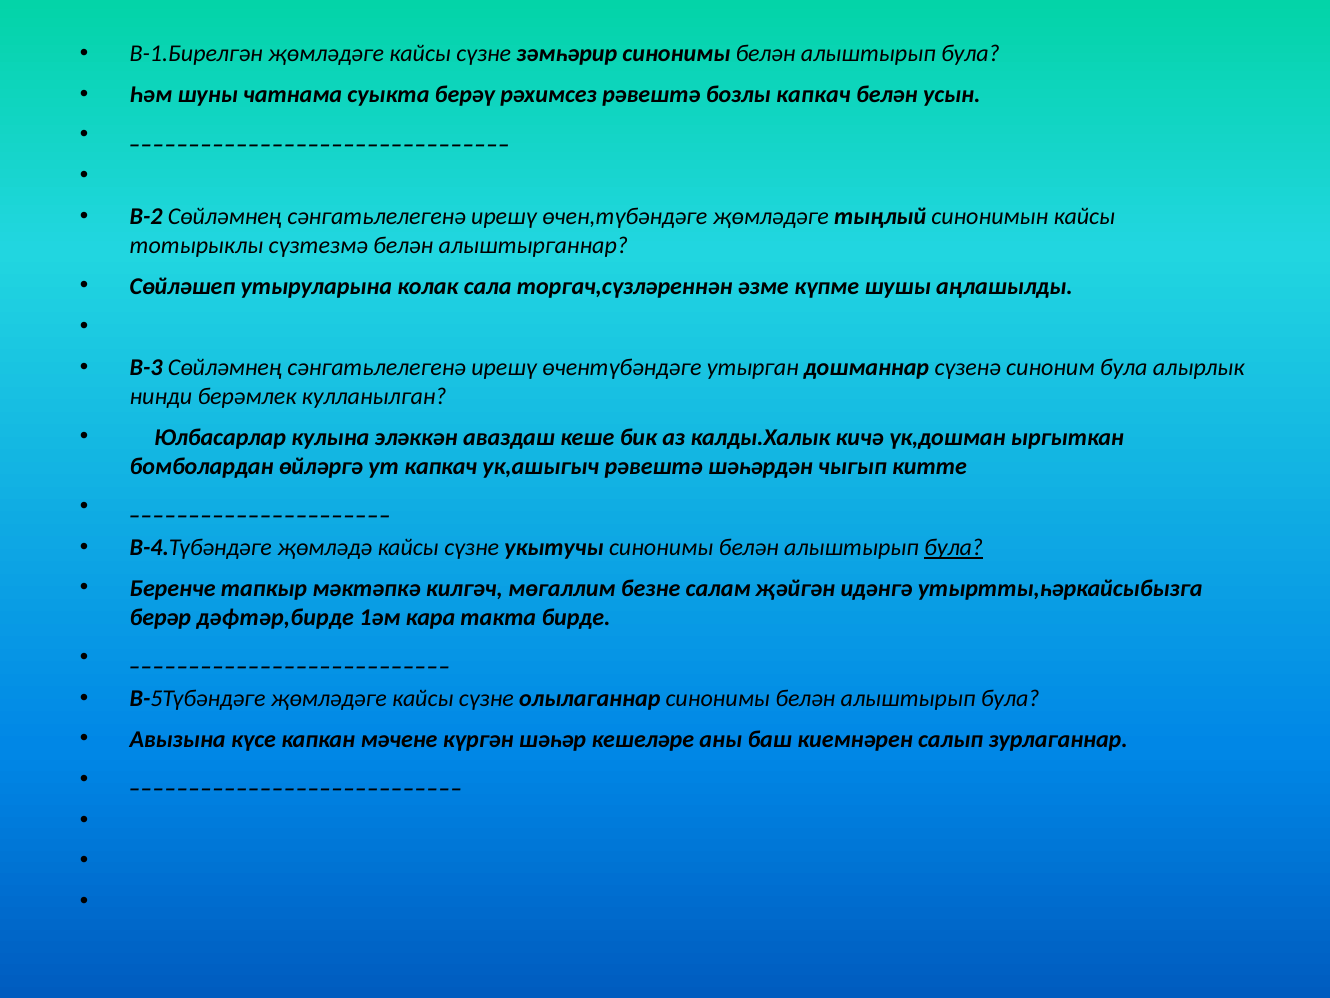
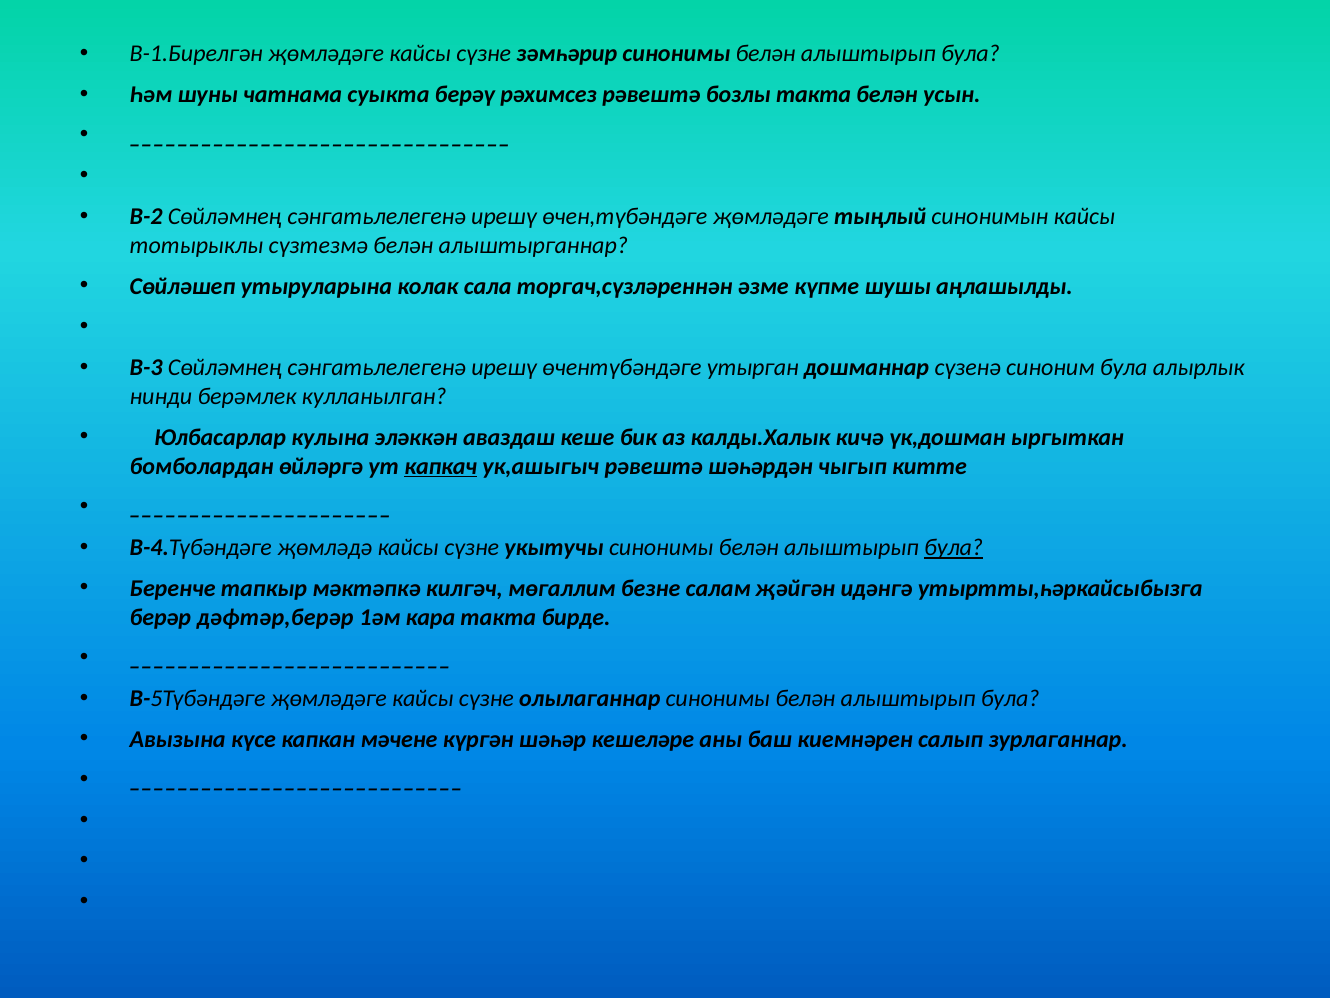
бозлы капкач: капкач -> такта
капкач at (441, 466) underline: none -> present
дәфтәр,бирде: дәфтәр,бирде -> дәфтәр,берәр
